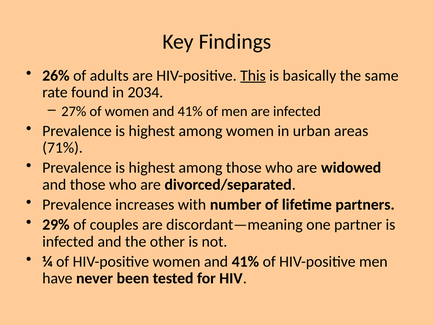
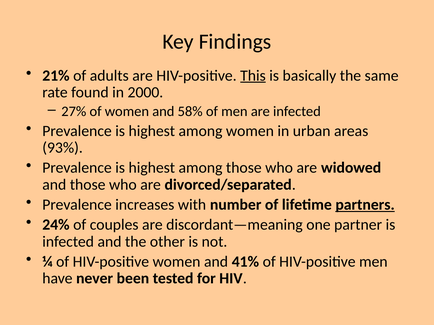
26%: 26% -> 21%
2034: 2034 -> 2000
of women and 41%: 41% -> 58%
71%: 71% -> 93%
partners underline: none -> present
29%: 29% -> 24%
